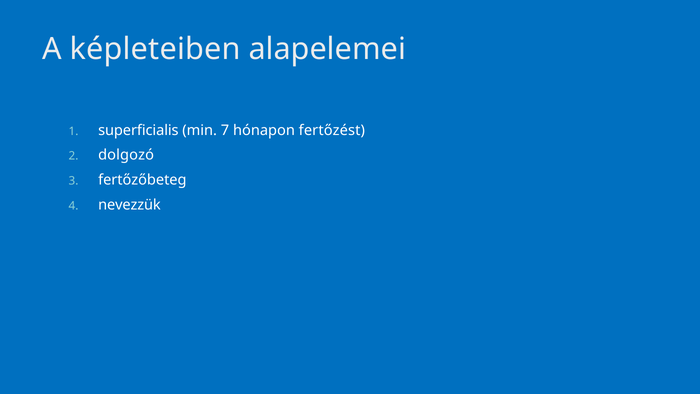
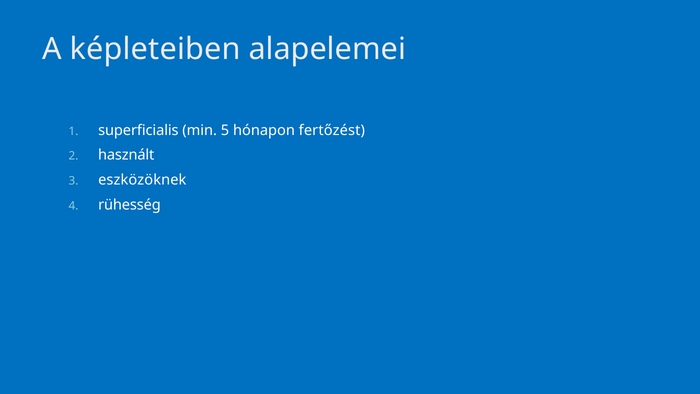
7: 7 -> 5
dolgozó: dolgozó -> használt
fertőzőbeteg: fertőzőbeteg -> eszközöknek
nevezzük: nevezzük -> rühesség
